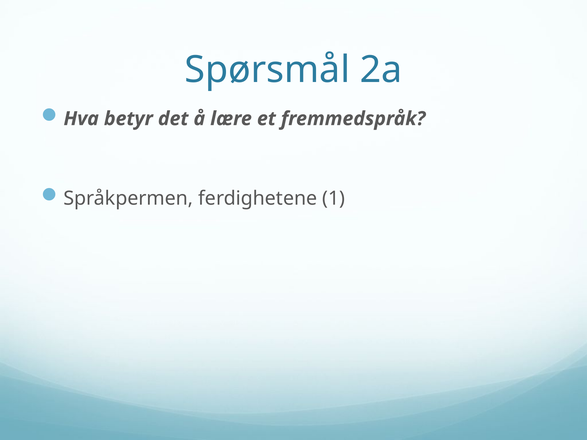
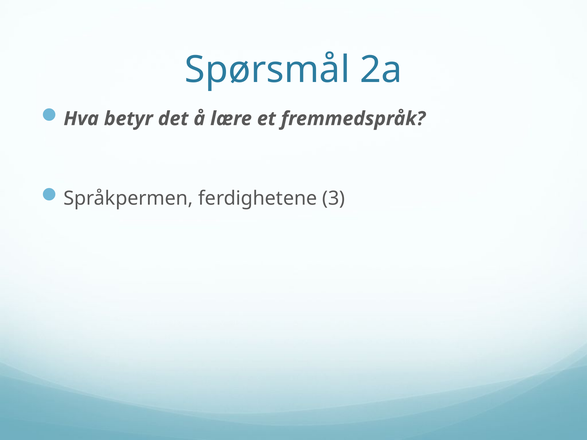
1: 1 -> 3
